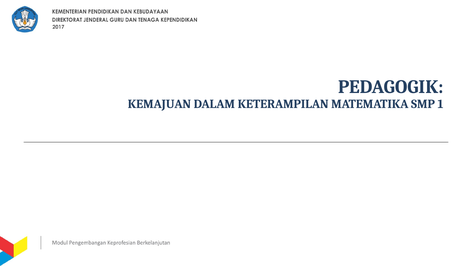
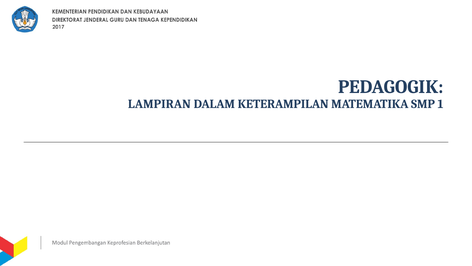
KEMAJUAN: KEMAJUAN -> LAMPIRAN
